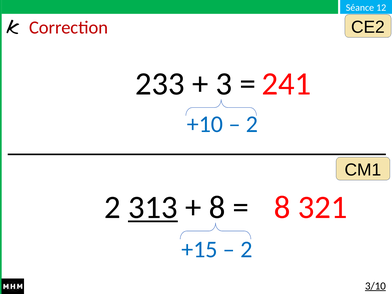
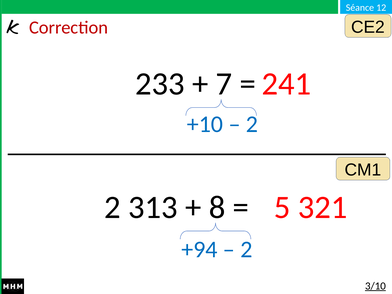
3: 3 -> 7
313 underline: present -> none
8 at (282, 207): 8 -> 5
+15: +15 -> +94
